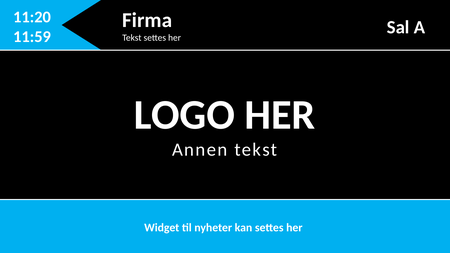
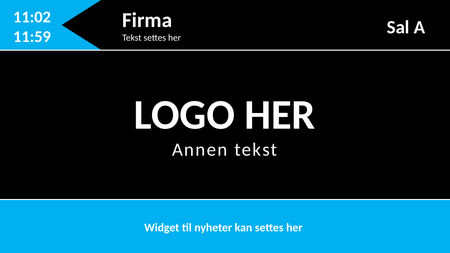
11:20: 11:20 -> 11:02
